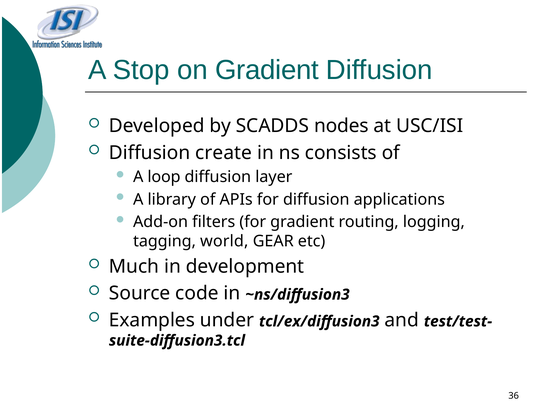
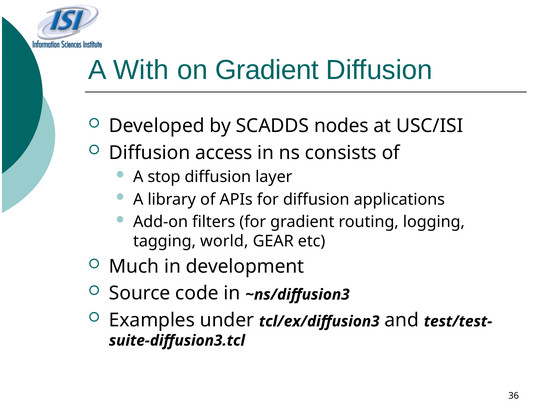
Stop: Stop -> With
create: create -> access
loop: loop -> stop
